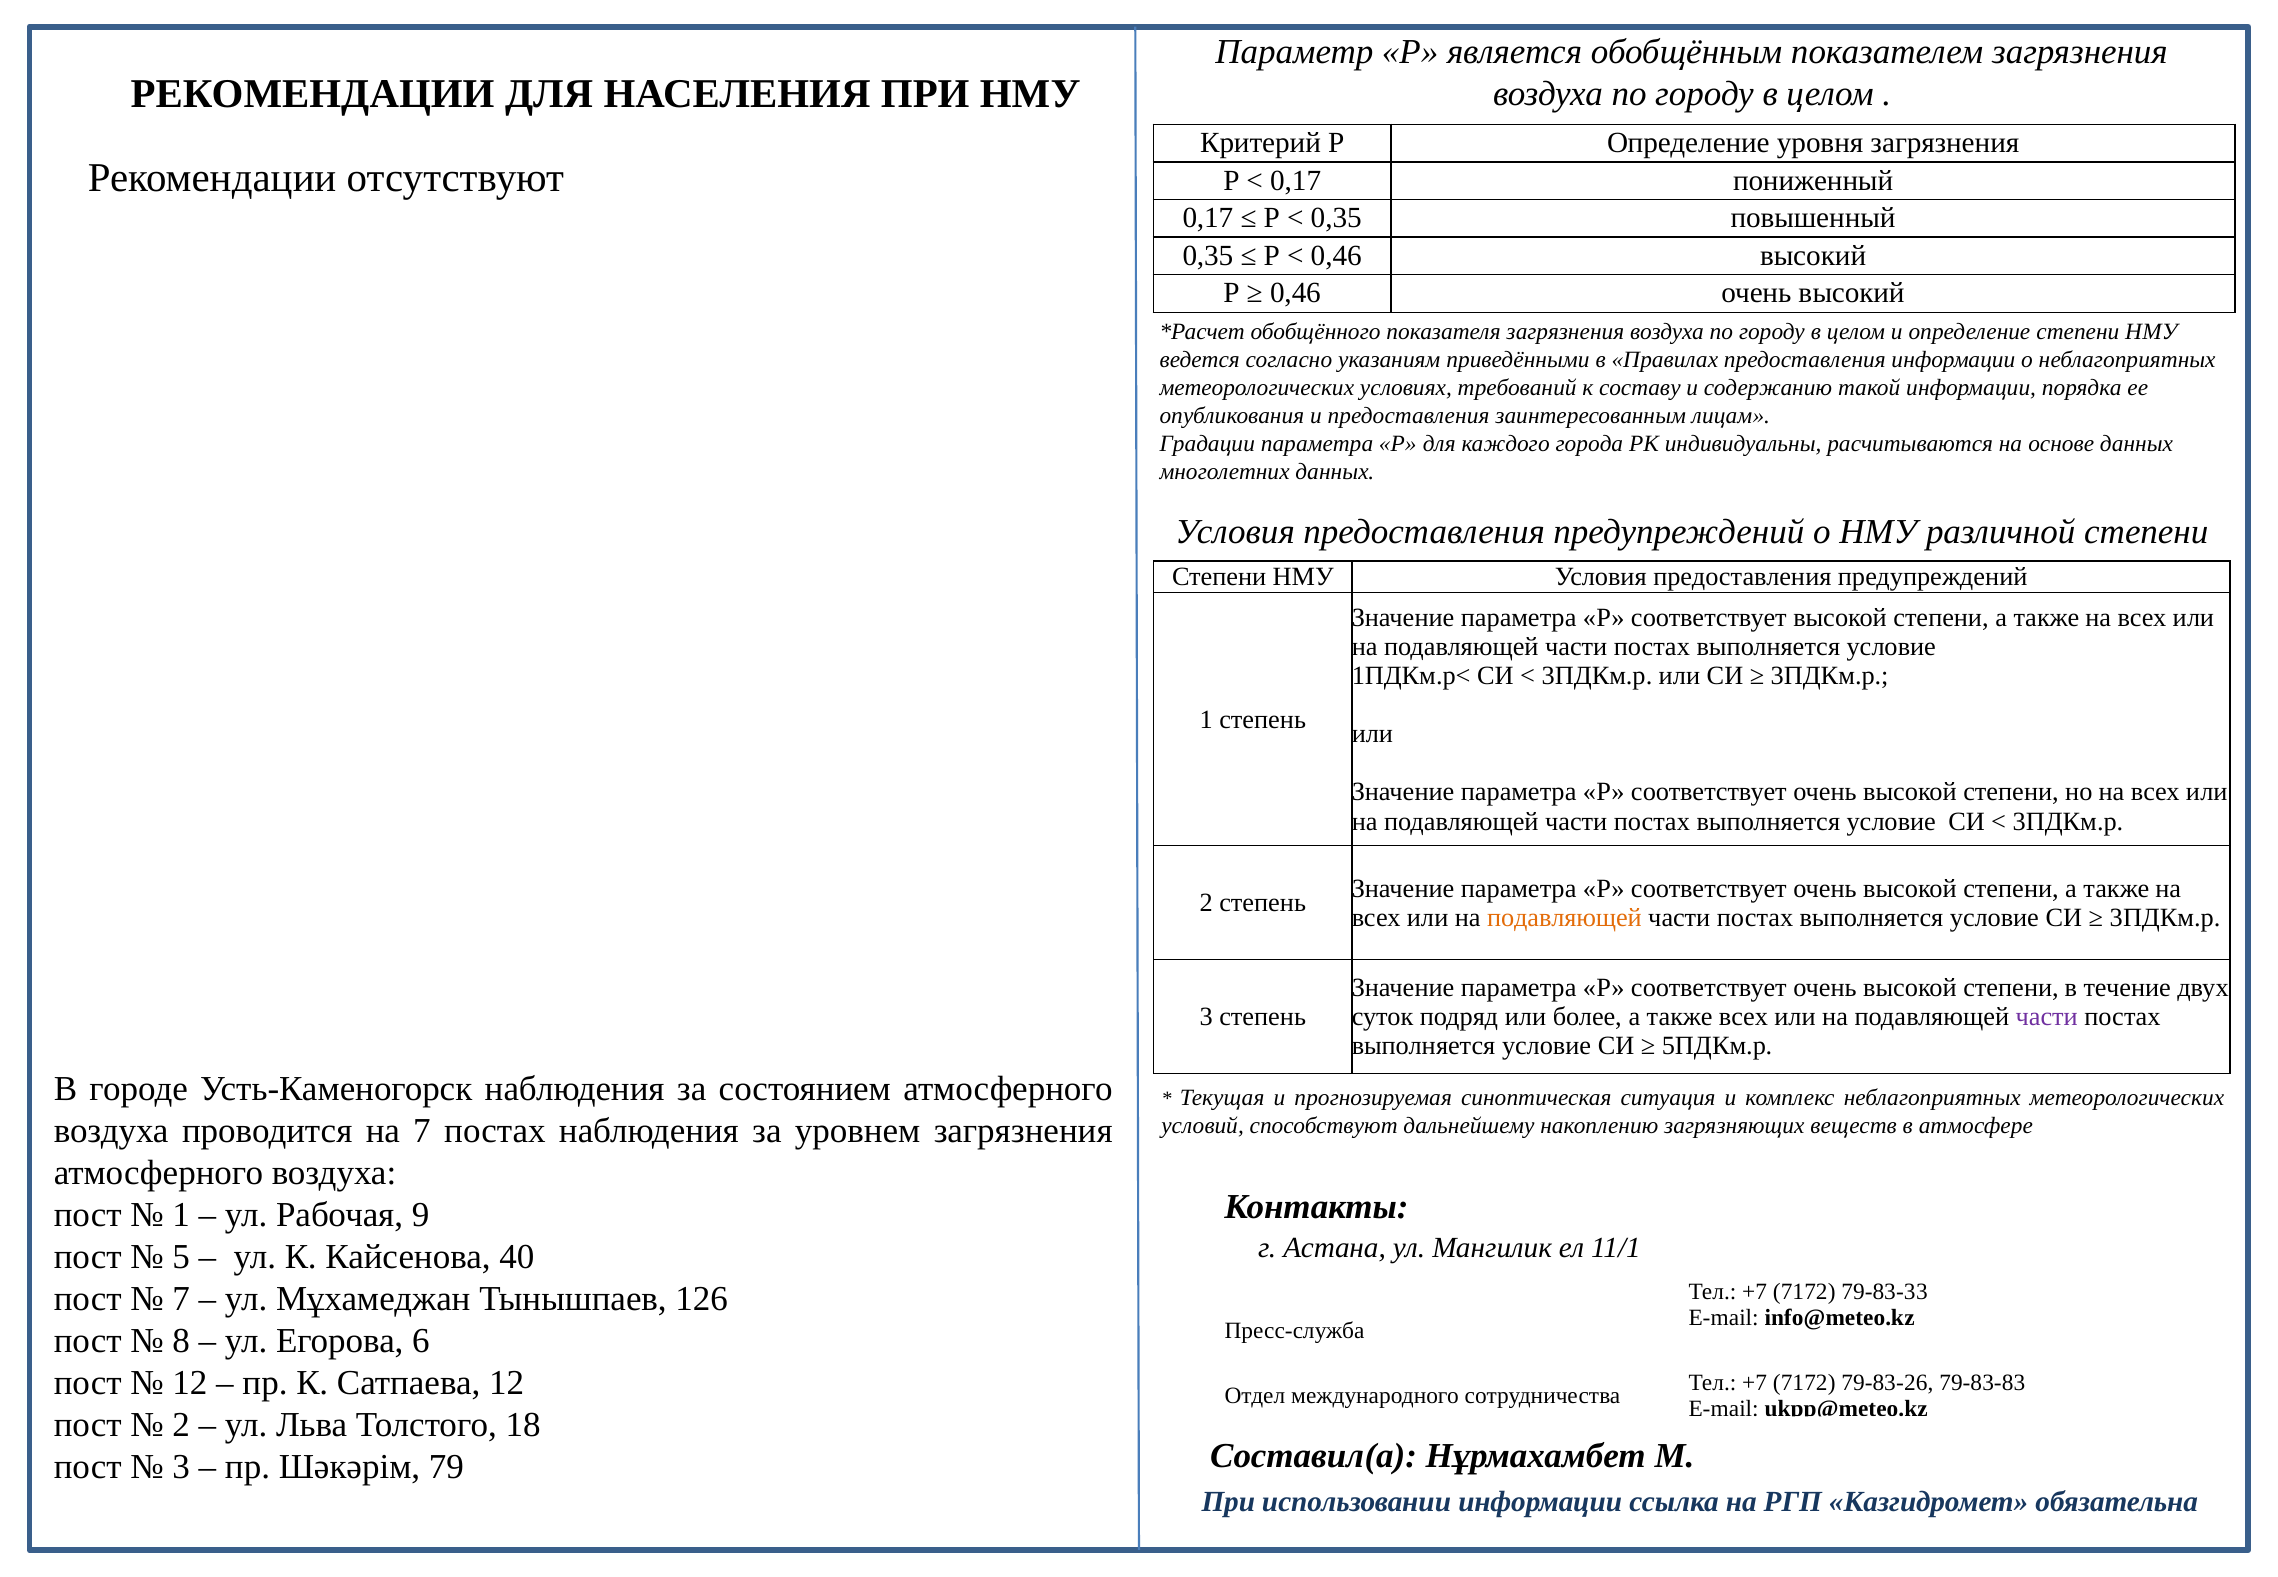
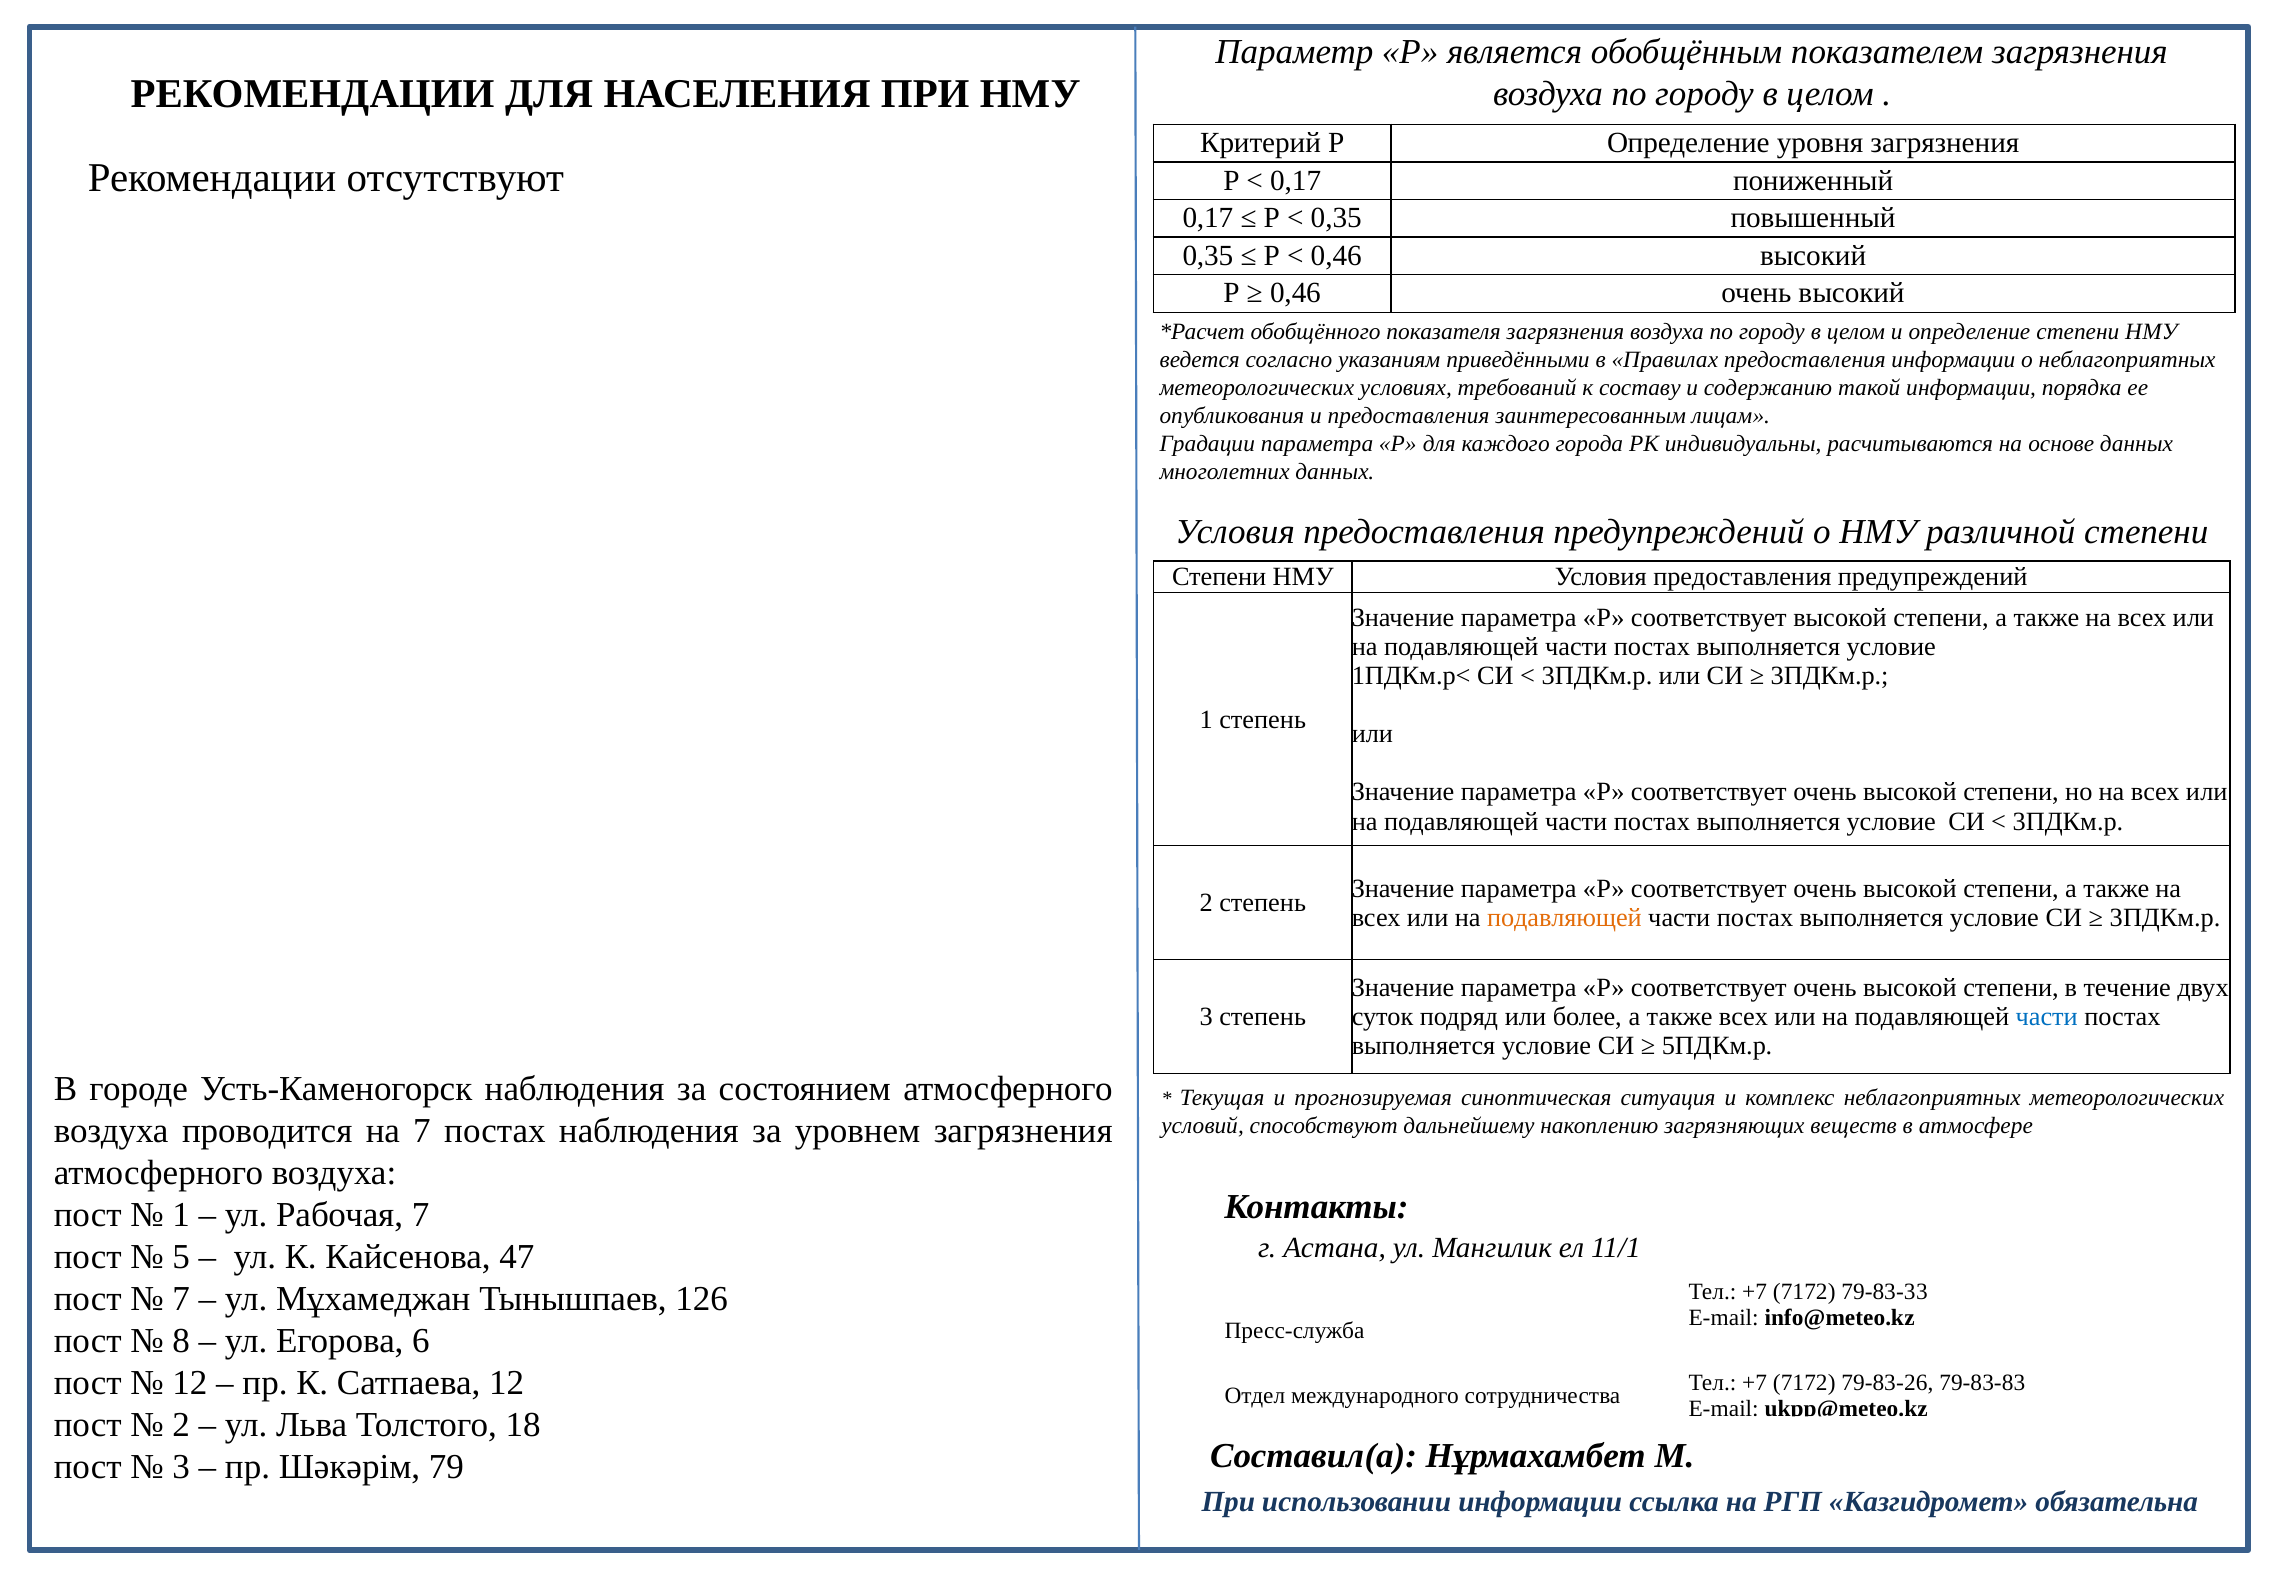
части at (2047, 1017) colour: purple -> blue
Рабочая 9: 9 -> 7
40: 40 -> 47
